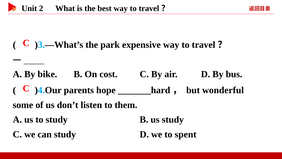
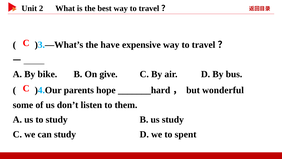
park: park -> have
cost: cost -> give
